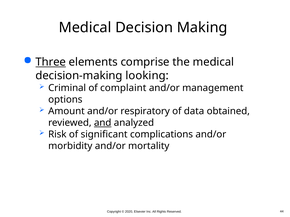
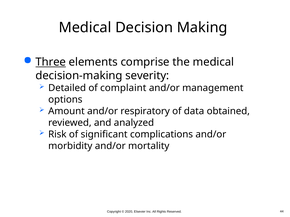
looking: looking -> severity
Criminal: Criminal -> Detailed
and underline: present -> none
